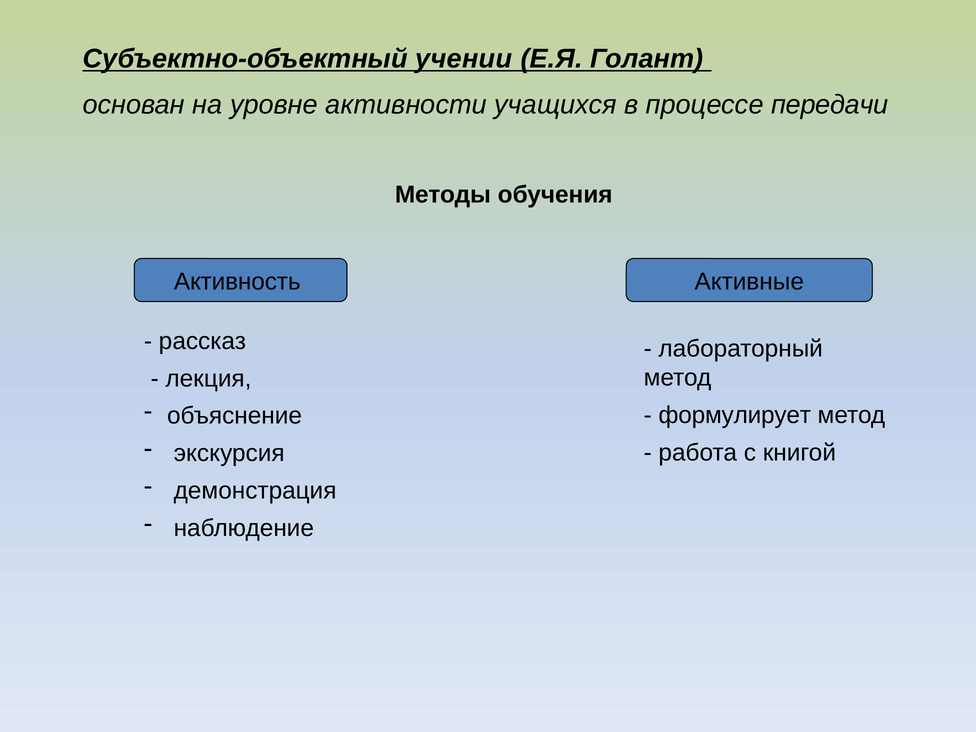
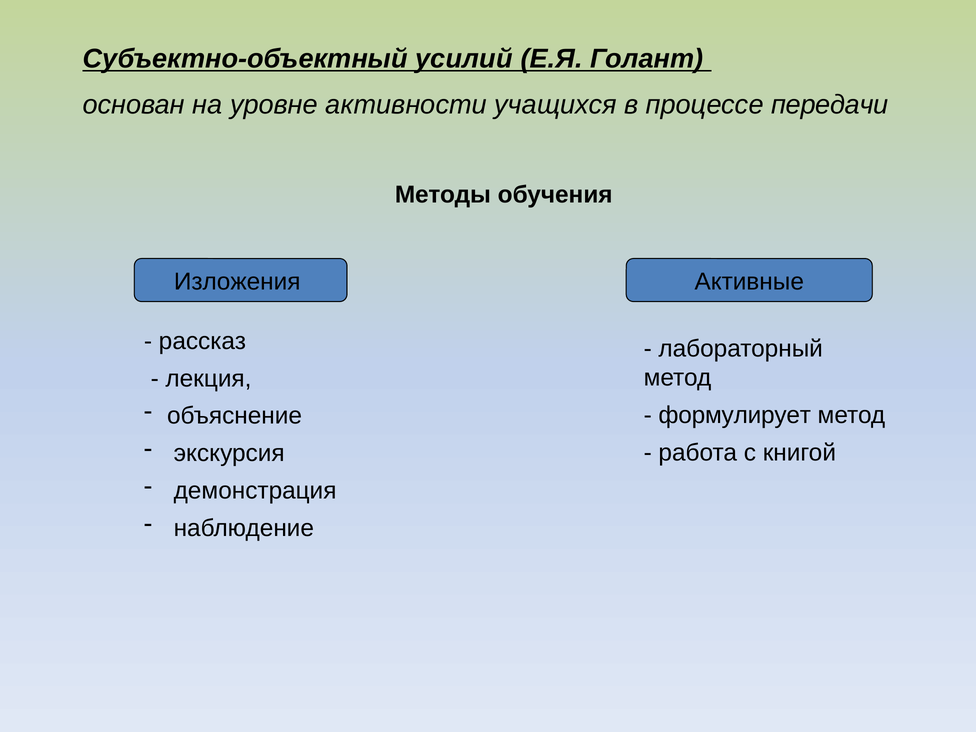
учении: учении -> усилий
Активность: Активность -> Изложения
